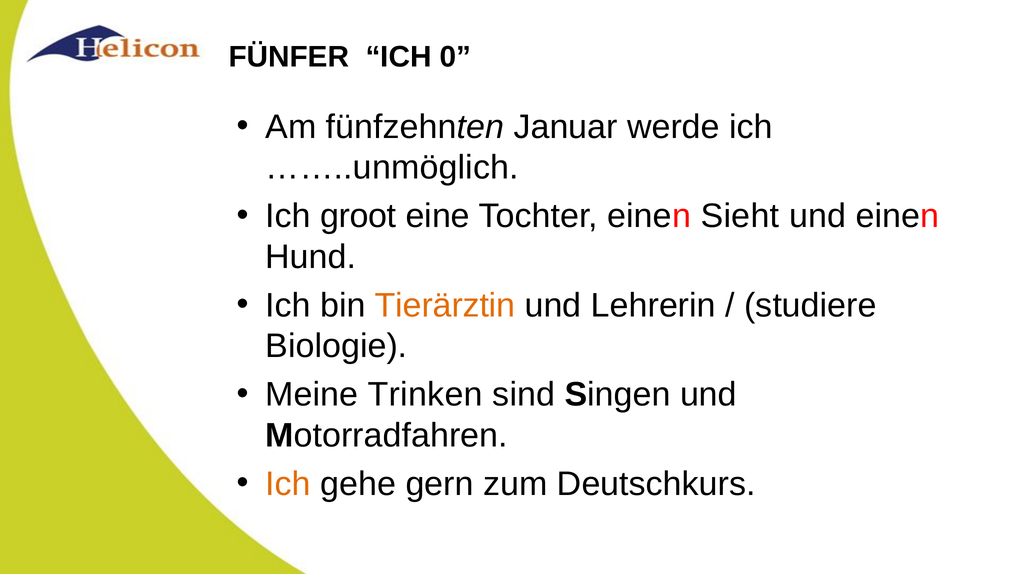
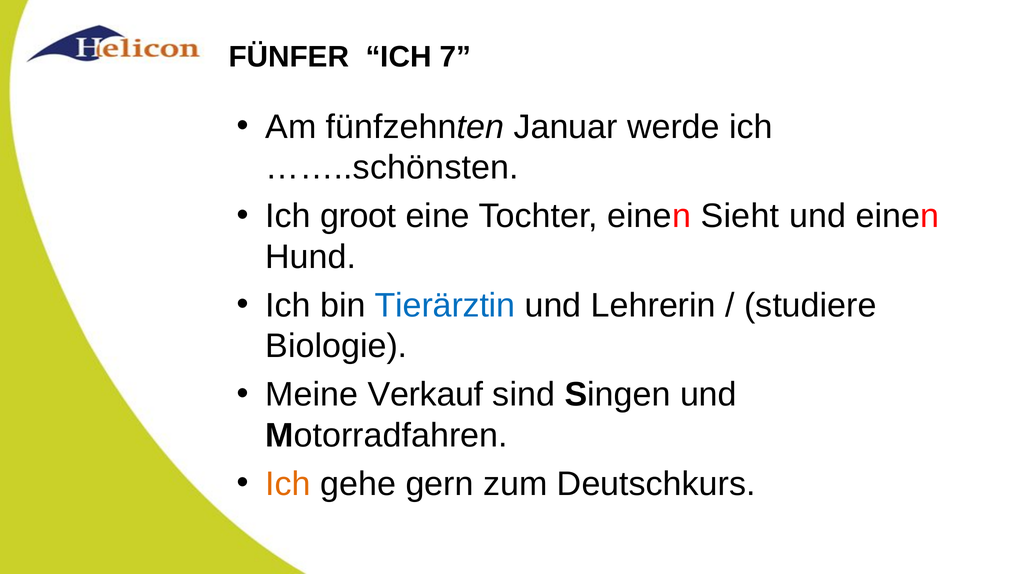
0: 0 -> 7
……..unmöglich: ……..unmöglich -> ……..schönsten
Tierärztin colour: orange -> blue
Trinken: Trinken -> Verkauf
